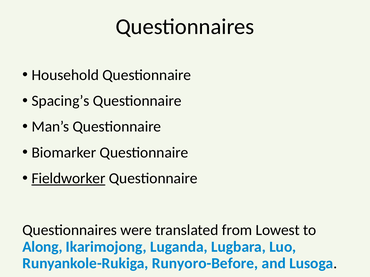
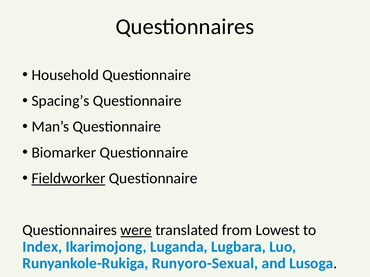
were underline: none -> present
Along: Along -> Index
Runyoro-Before: Runyoro-Before -> Runyoro-Sexual
